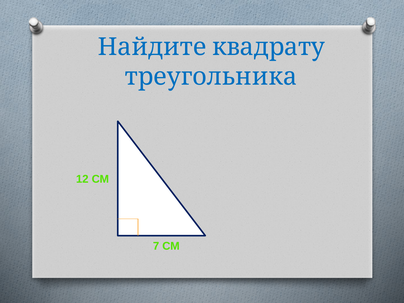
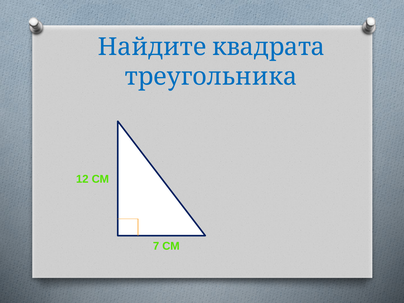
квадрату: квадрату -> квадрата
